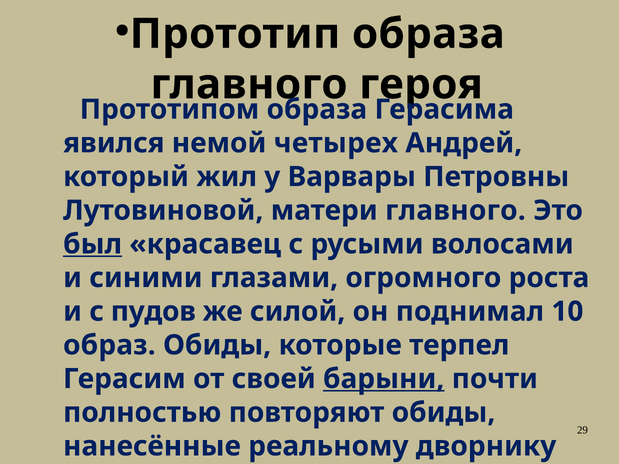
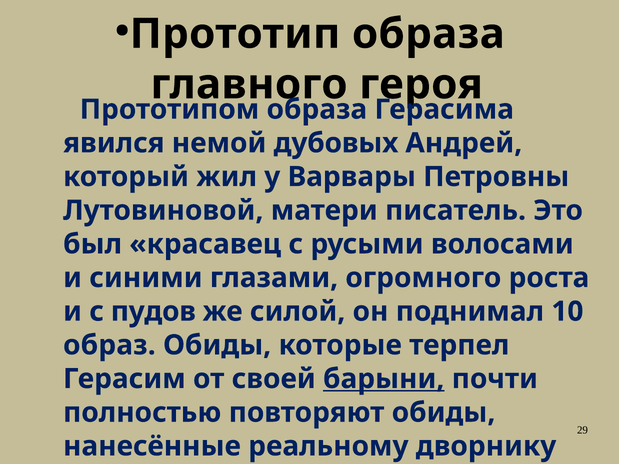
четырех: четырех -> дубовых
матери главного: главного -> писатель
был at (93, 244) underline: present -> none
